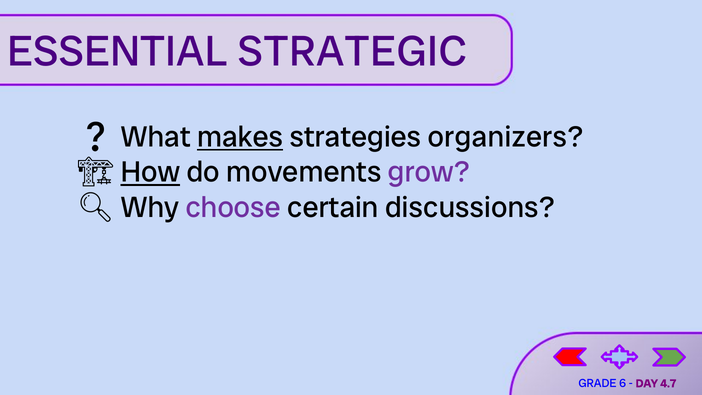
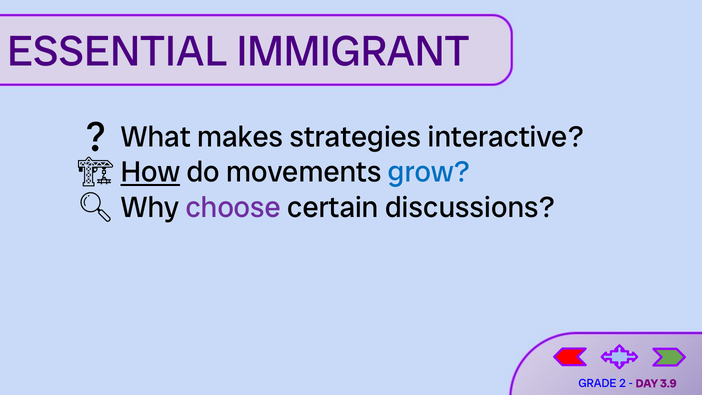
STRATEGIC: STRATEGIC -> IMMIGRANT
makes underline: present -> none
organizers: organizers -> interactive
grow colour: purple -> blue
6: 6 -> 2
4.7: 4.7 -> 3.9
